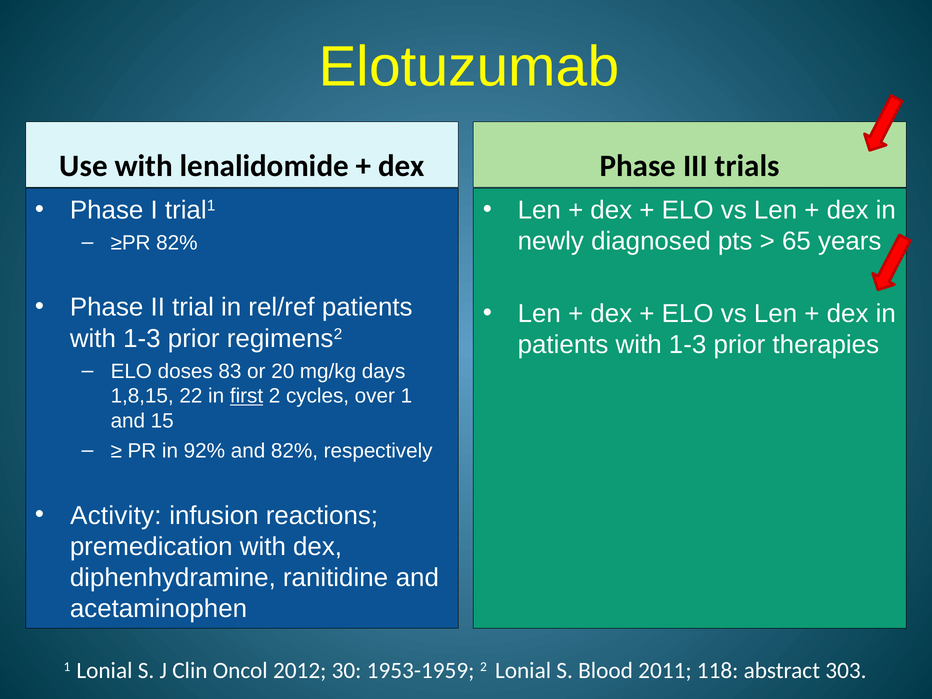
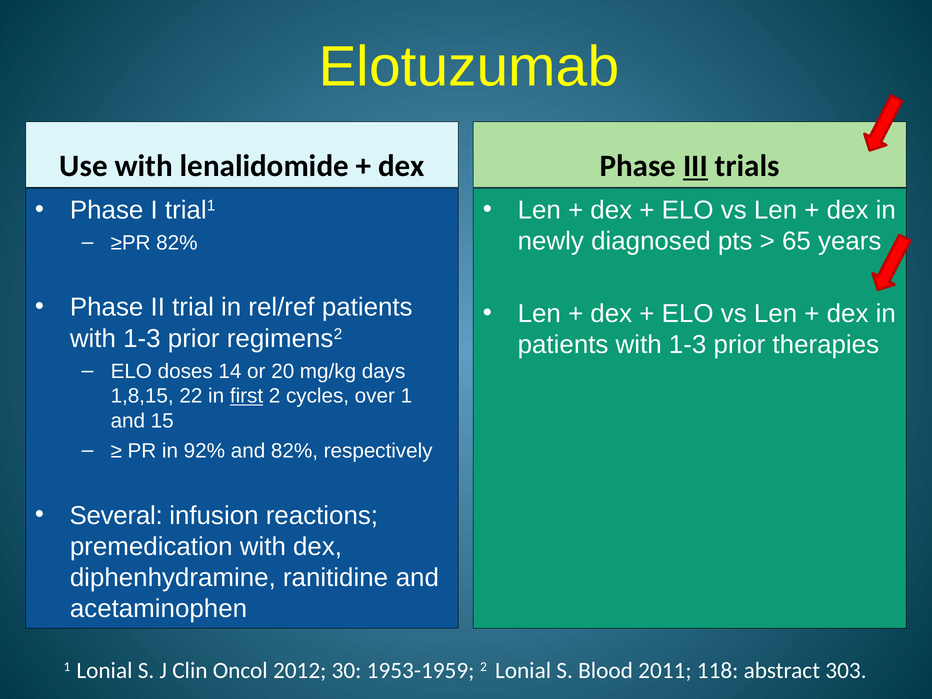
III underline: none -> present
83: 83 -> 14
Activity: Activity -> Several
